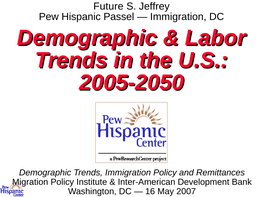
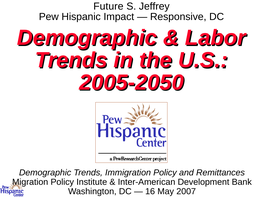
Passel: Passel -> Impact
Immigration at (178, 17): Immigration -> Responsive
